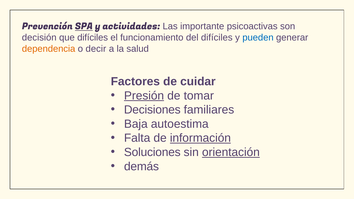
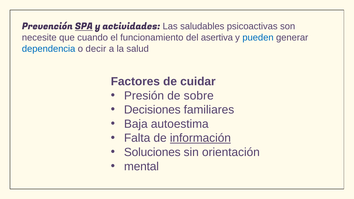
importante: importante -> saludables
decisión: decisión -> necesite
que difíciles: difíciles -> cuando
del difíciles: difíciles -> asertiva
dependencia colour: orange -> blue
Presión underline: present -> none
tomar: tomar -> sobre
orientación underline: present -> none
demás: demás -> mental
